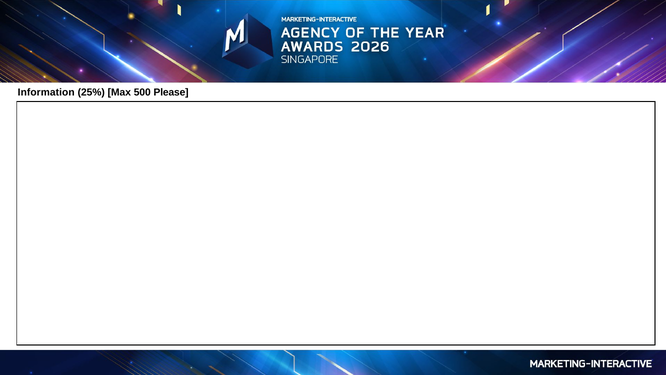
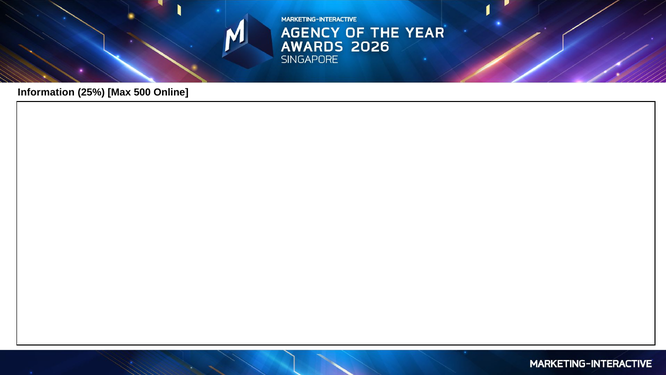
Please: Please -> Online
